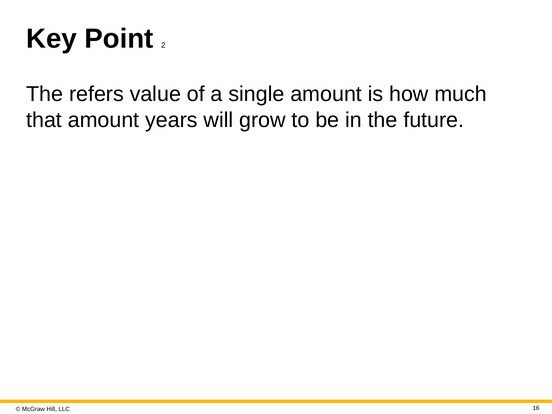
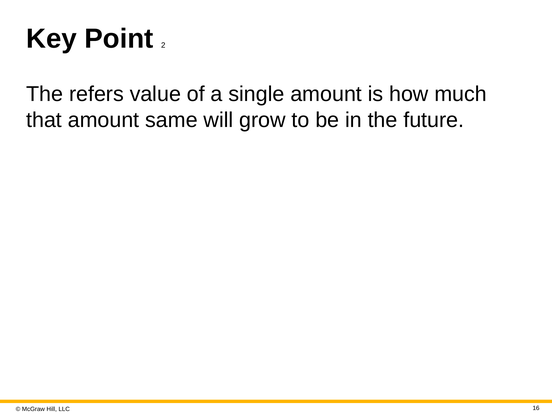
years: years -> same
